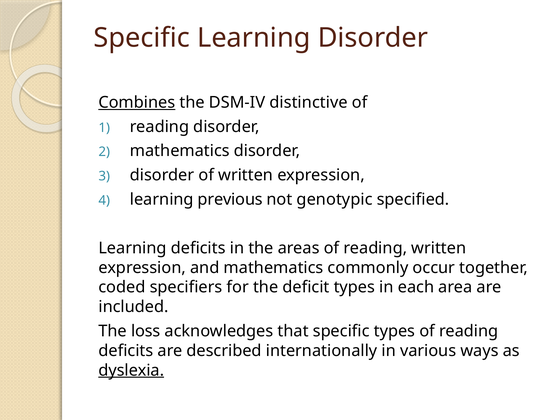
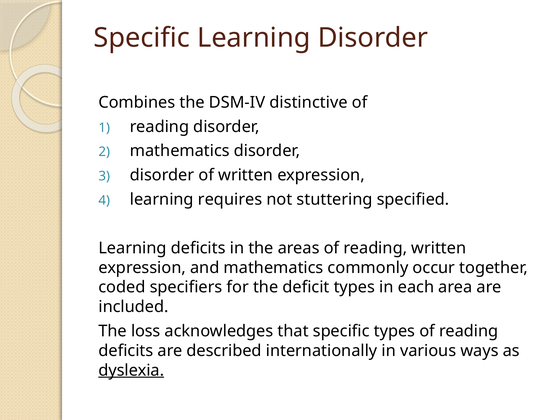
Combines underline: present -> none
previous: previous -> requires
genotypic: genotypic -> stuttering
